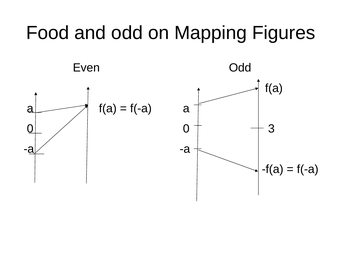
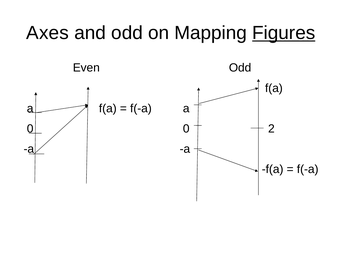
Food: Food -> Axes
Figures underline: none -> present
3: 3 -> 2
